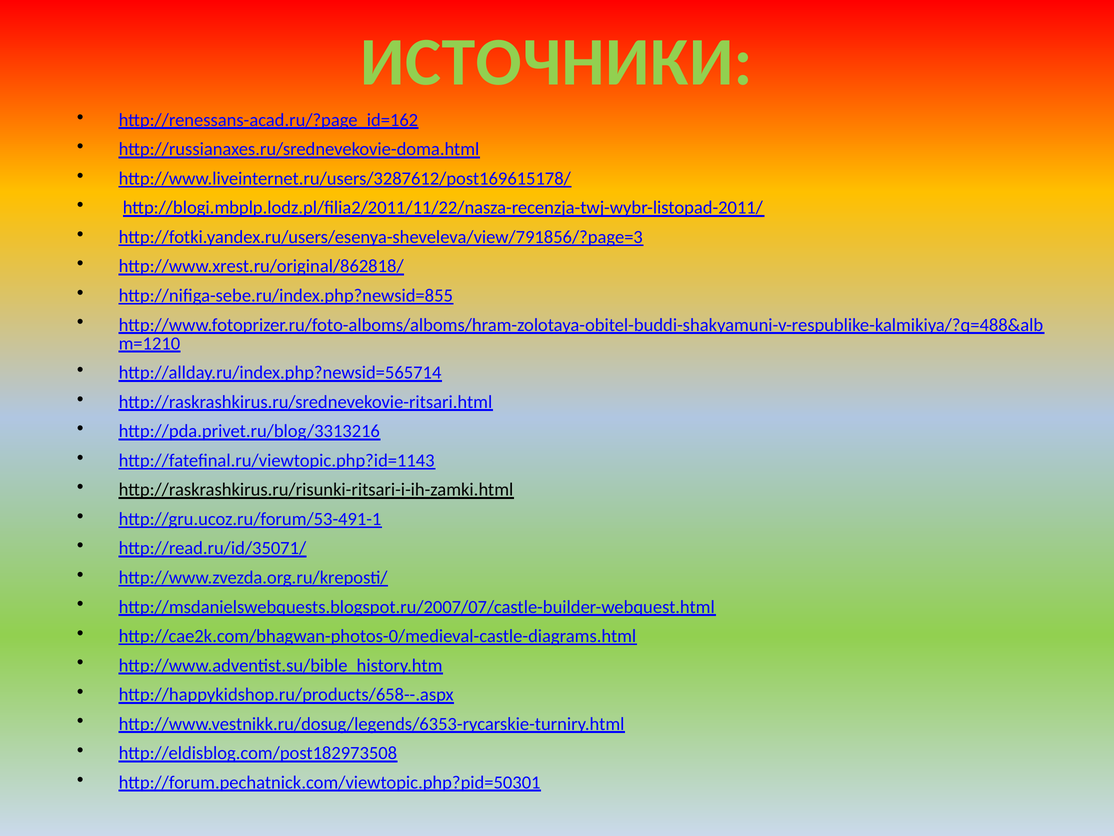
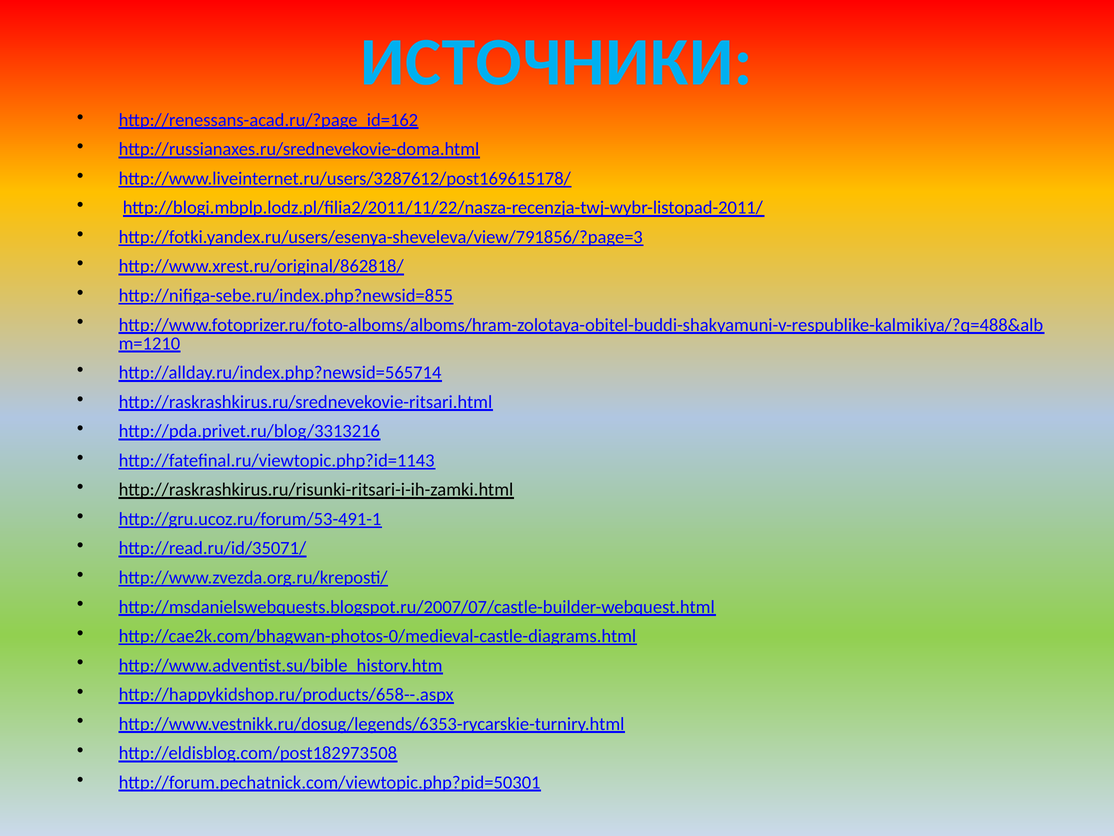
ИСТОЧНИКИ colour: light green -> light blue
